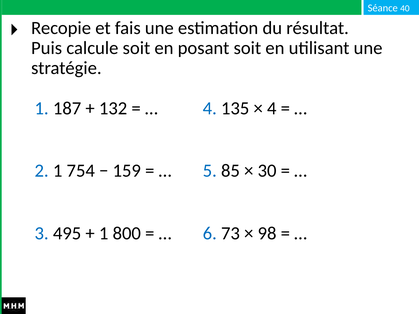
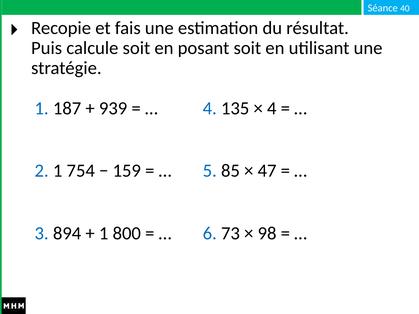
132: 132 -> 939
30: 30 -> 47
495: 495 -> 894
